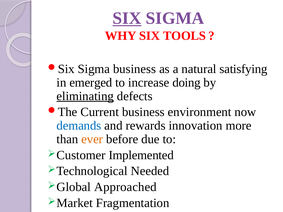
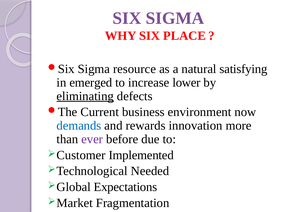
SIX at (127, 18) underline: present -> none
TOOLS: TOOLS -> PLACE
Sigma business: business -> resource
doing: doing -> lower
ever colour: orange -> purple
Approached: Approached -> Expectations
